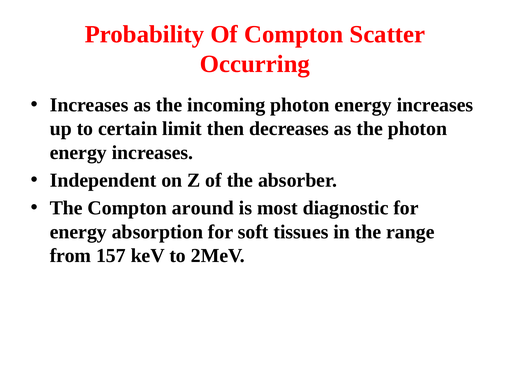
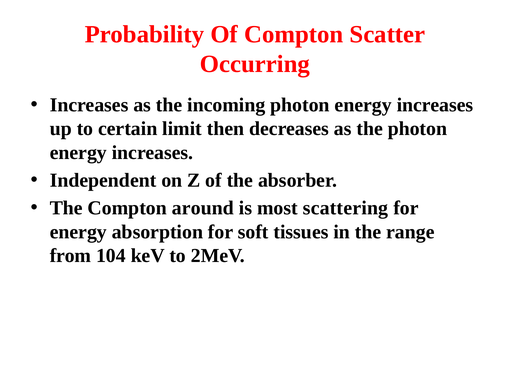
diagnostic: diagnostic -> scattering
157: 157 -> 104
